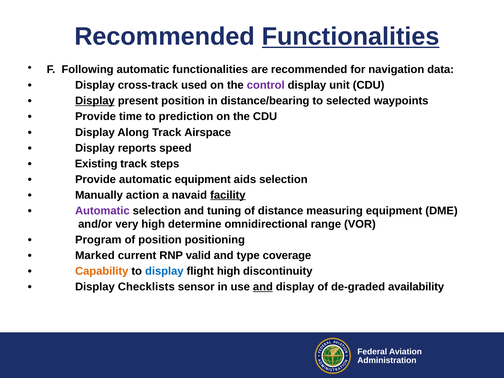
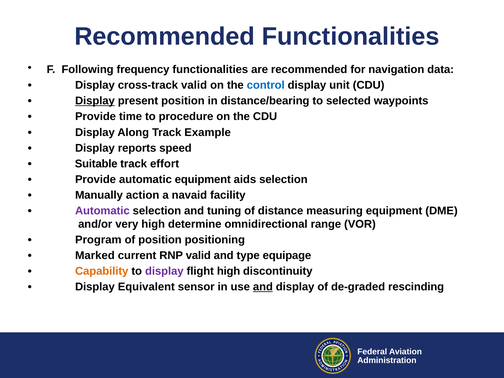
Functionalities at (351, 36) underline: present -> none
Following automatic: automatic -> frequency
cross-track used: used -> valid
control colour: purple -> blue
prediction: prediction -> procedure
Airspace: Airspace -> Example
Existing: Existing -> Suitable
steps: steps -> effort
facility underline: present -> none
coverage: coverage -> equipage
display at (164, 271) colour: blue -> purple
Checklists: Checklists -> Equivalent
availability: availability -> rescinding
